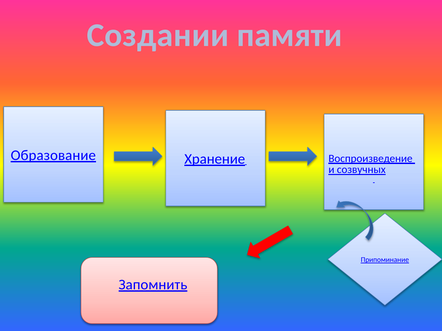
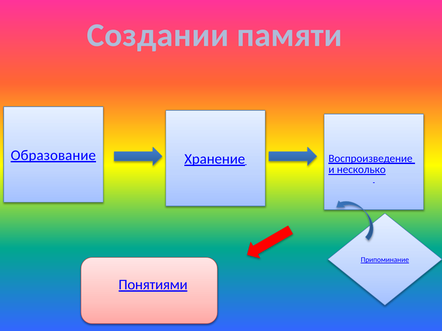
созвучных: созвучных -> несколько
Запомнить: Запомнить -> Понятиями
